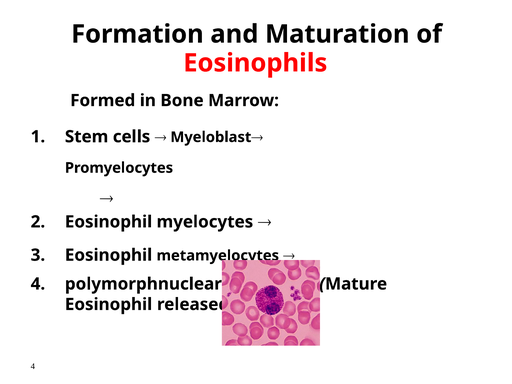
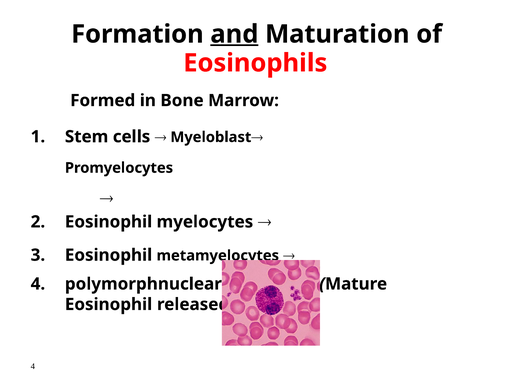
and underline: none -> present
